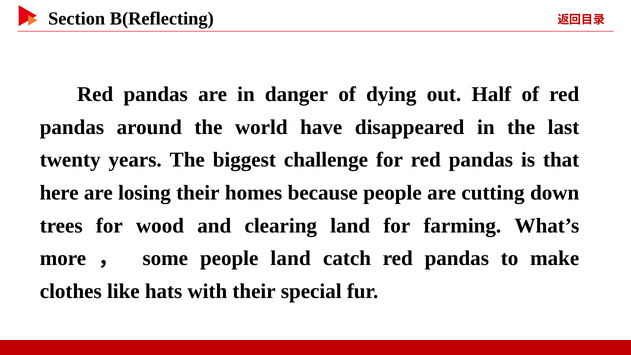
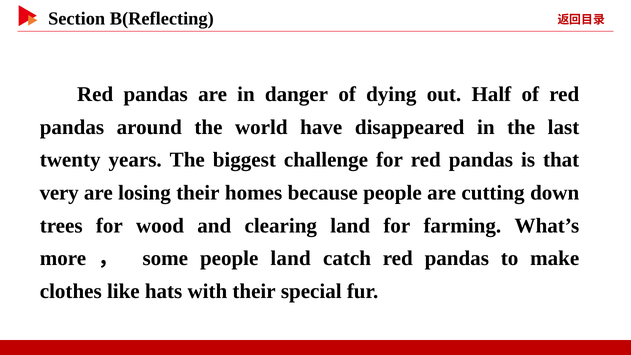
here: here -> very
